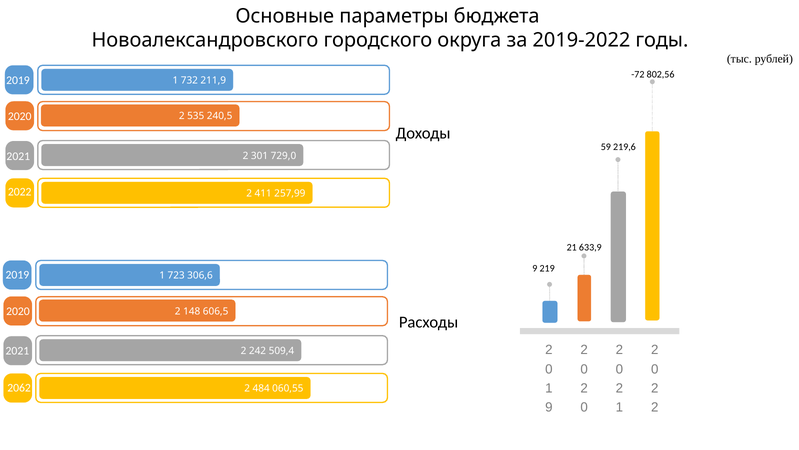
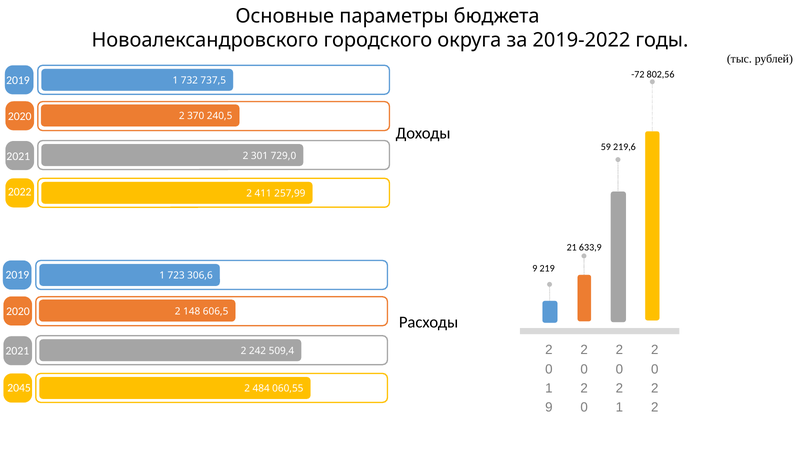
211,9: 211,9 -> 737,5
535: 535 -> 370
2062: 2062 -> 2045
